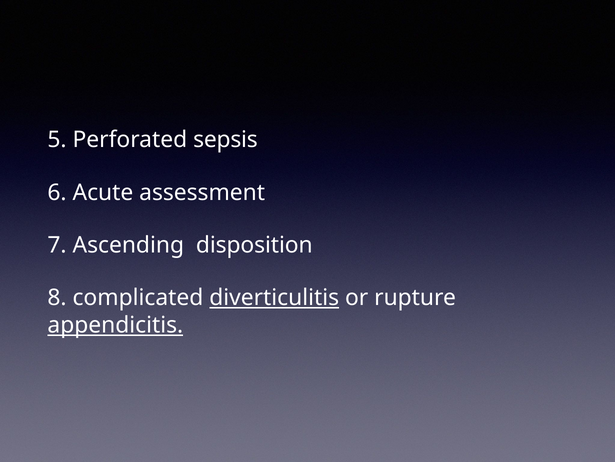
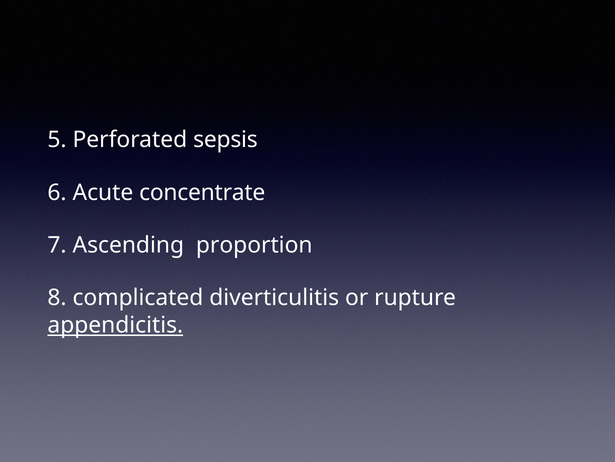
assessment: assessment -> concentrate
disposition: disposition -> proportion
diverticulitis underline: present -> none
